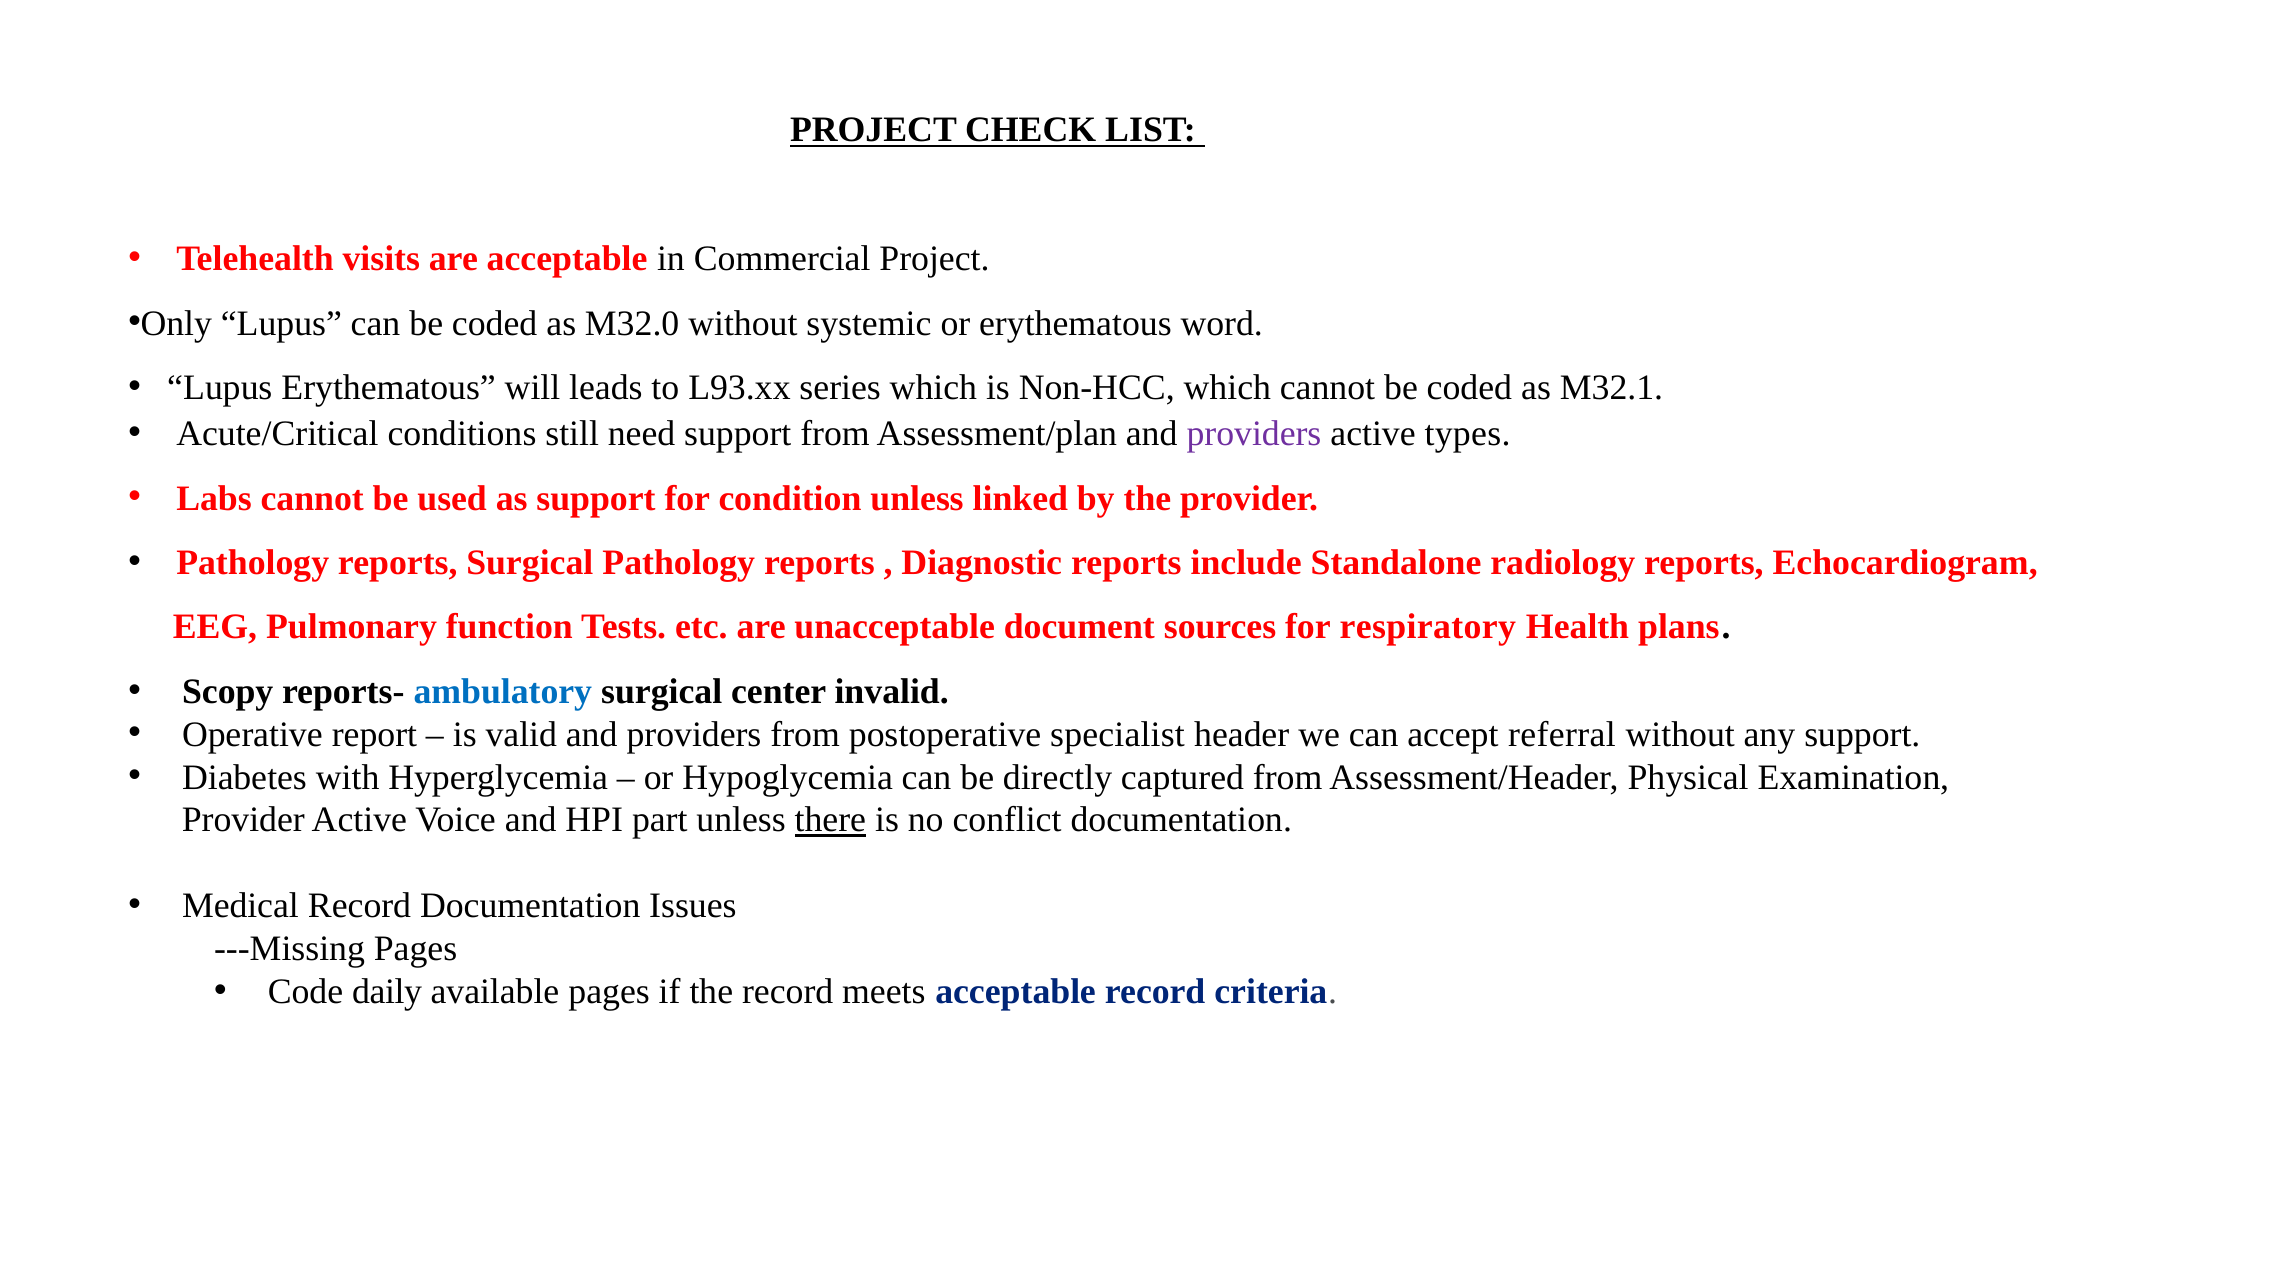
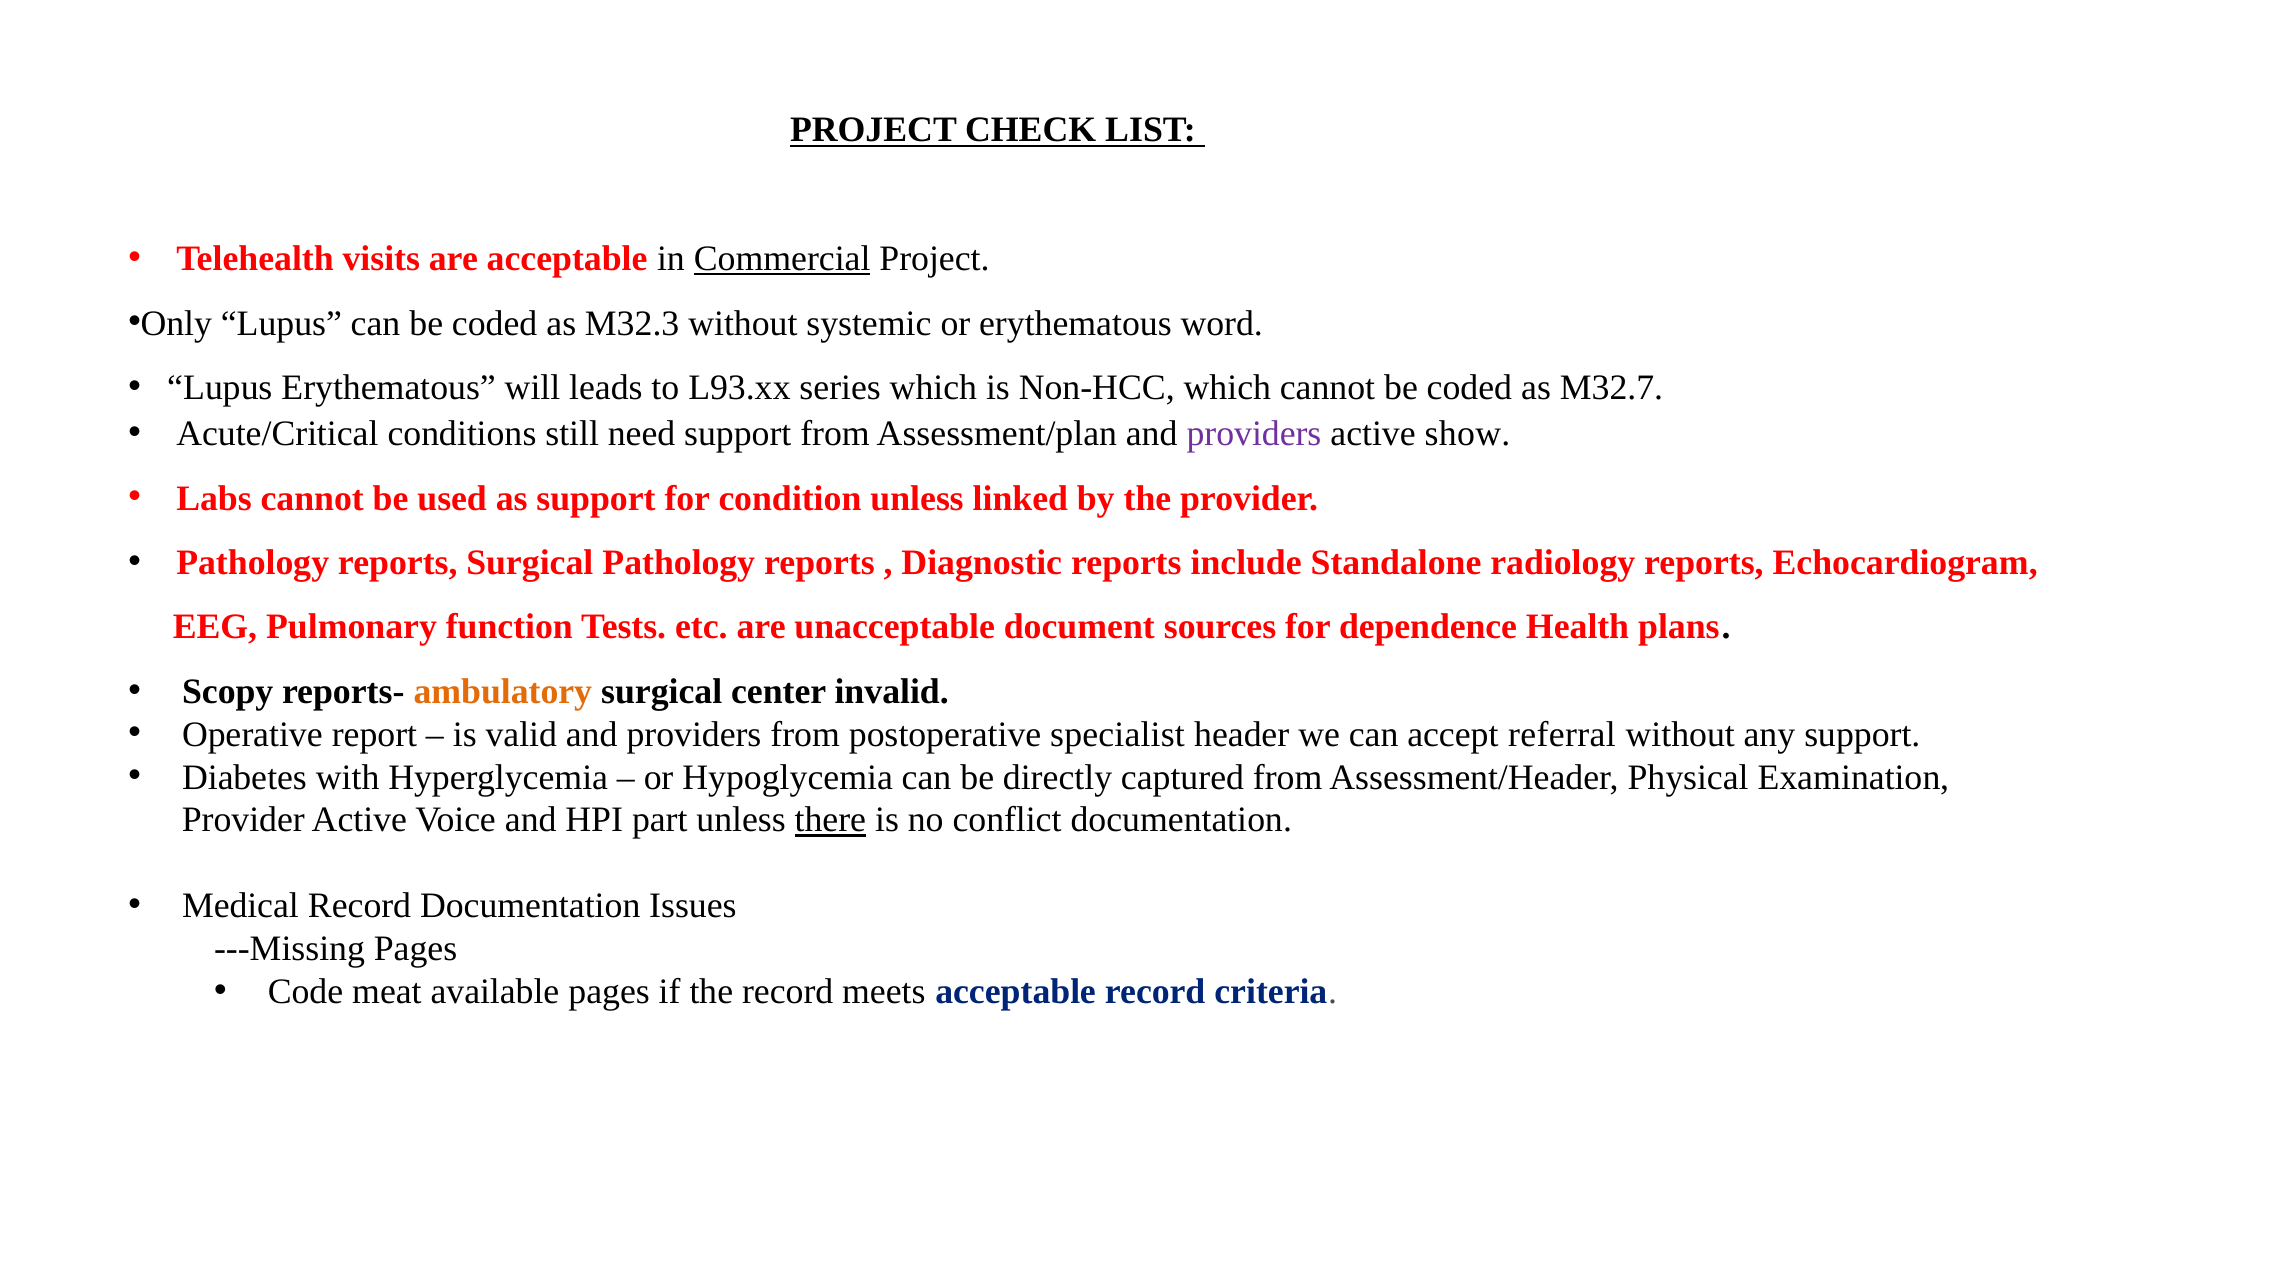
Commercial underline: none -> present
M32.0: M32.0 -> M32.3
M32.1: M32.1 -> M32.7
types: types -> show
respiratory: respiratory -> dependence
ambulatory colour: blue -> orange
daily: daily -> meat
